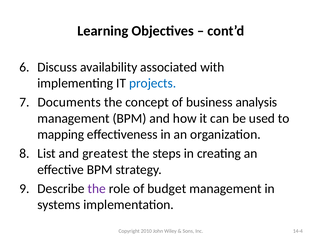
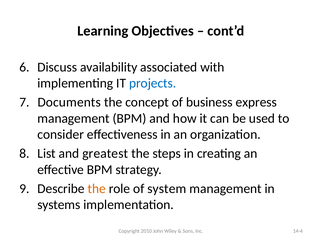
analysis: analysis -> express
mapping: mapping -> consider
the at (97, 188) colour: purple -> orange
budget: budget -> system
